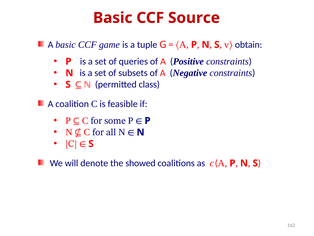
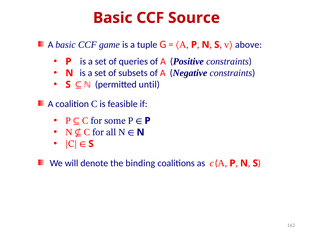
obtain: obtain -> above
class: class -> until
showed: showed -> binding
